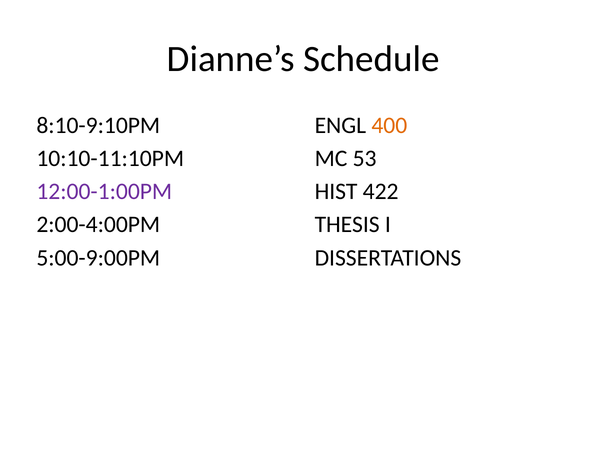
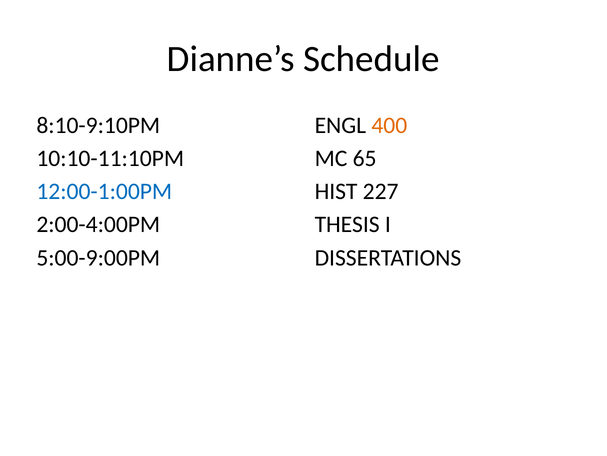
53: 53 -> 65
12:00-1:00PM colour: purple -> blue
422: 422 -> 227
